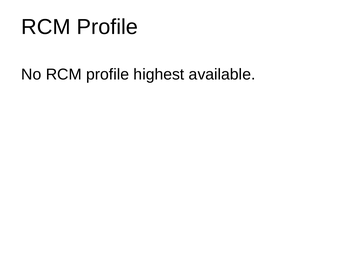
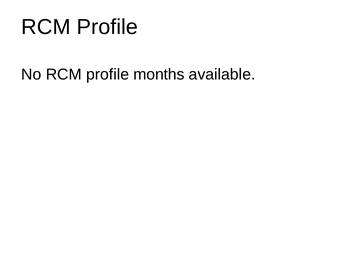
highest: highest -> months
